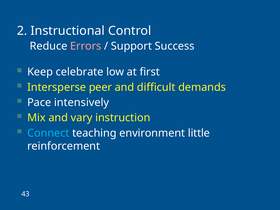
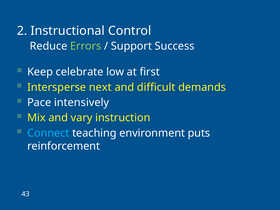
Errors colour: pink -> light green
peer: peer -> next
little: little -> puts
